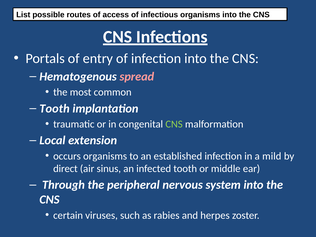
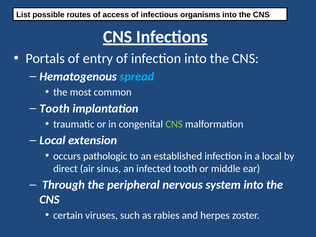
spread colour: pink -> light blue
occurs organisms: organisms -> pathologic
a mild: mild -> local
